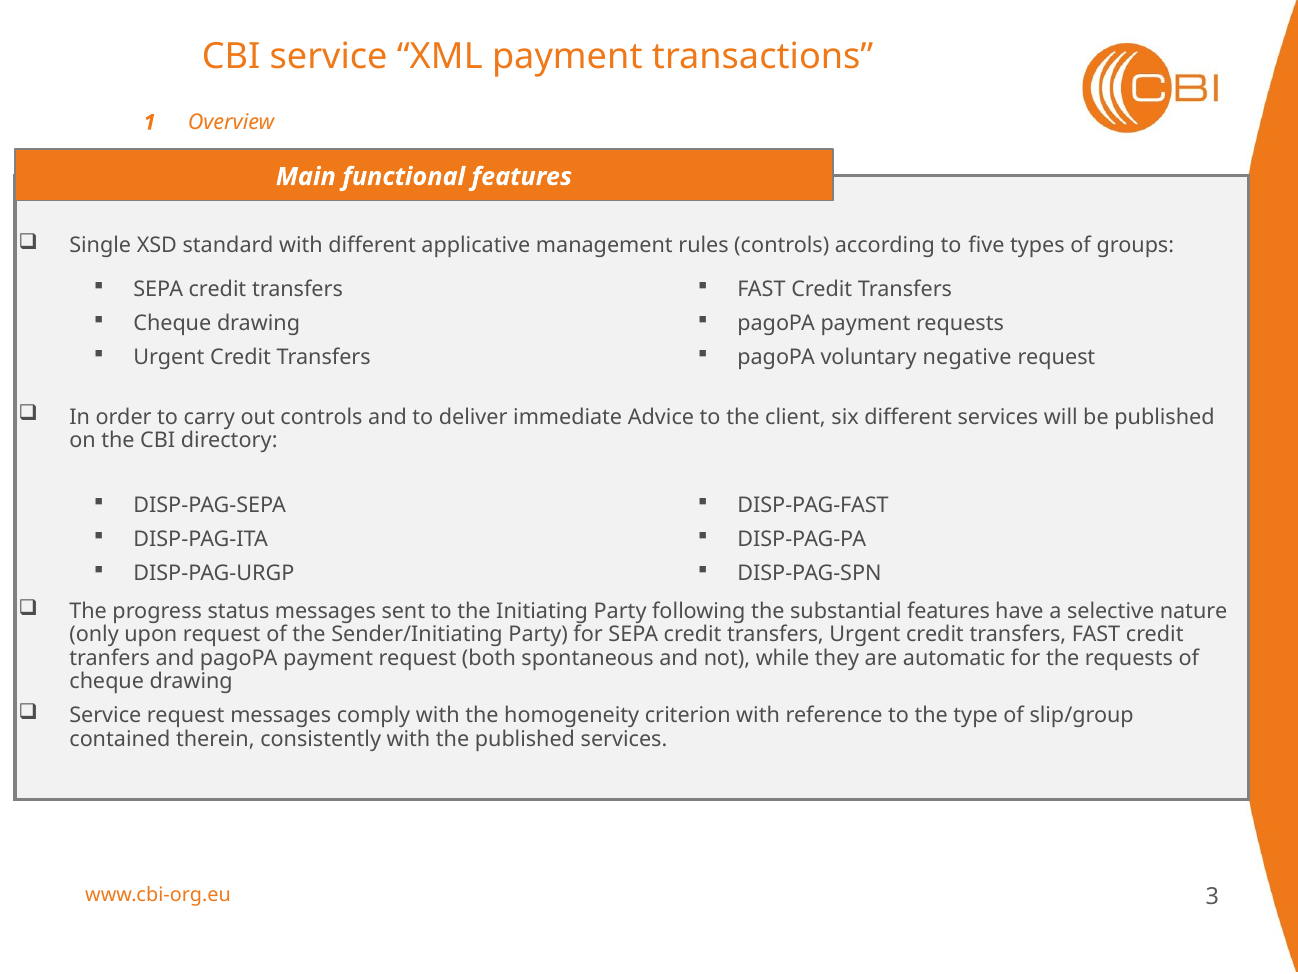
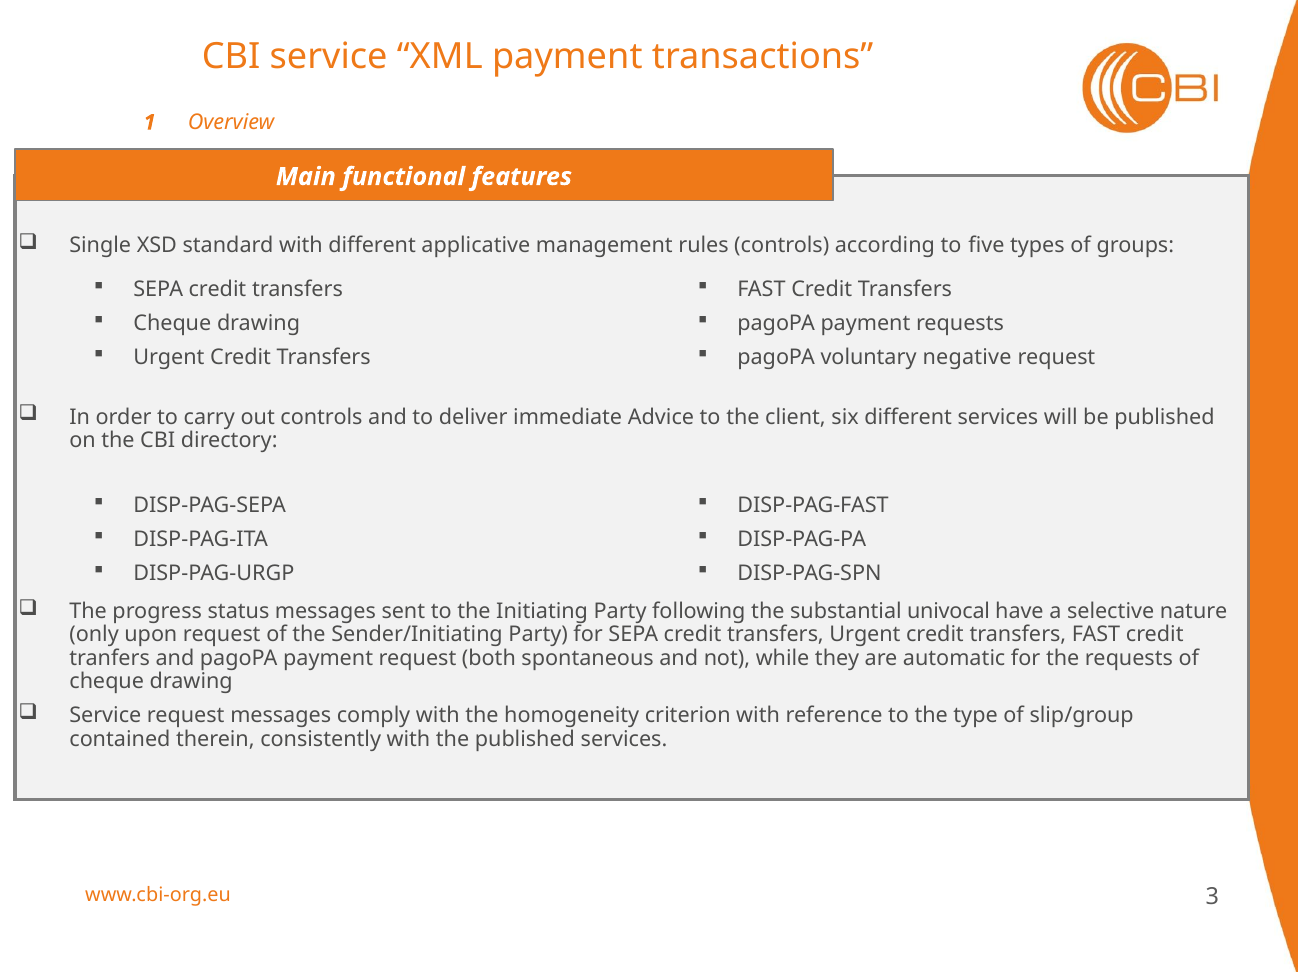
substantial features: features -> univocal
